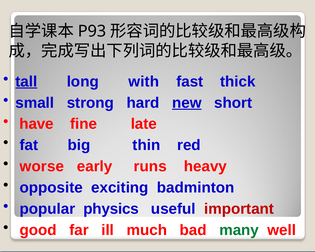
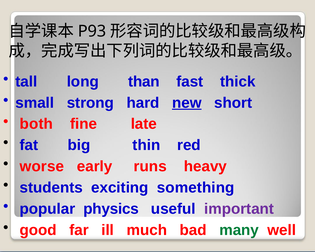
tall underline: present -> none
with: with -> than
have: have -> both
opposite: opposite -> students
badminton: badminton -> something
important colour: red -> purple
